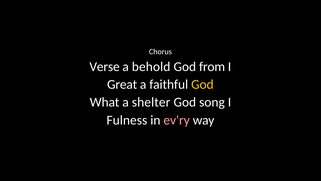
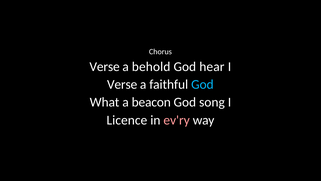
from: from -> hear
Great at (122, 84): Great -> Verse
God at (202, 84) colour: yellow -> light blue
shelter: shelter -> beacon
Fulness: Fulness -> Licence
